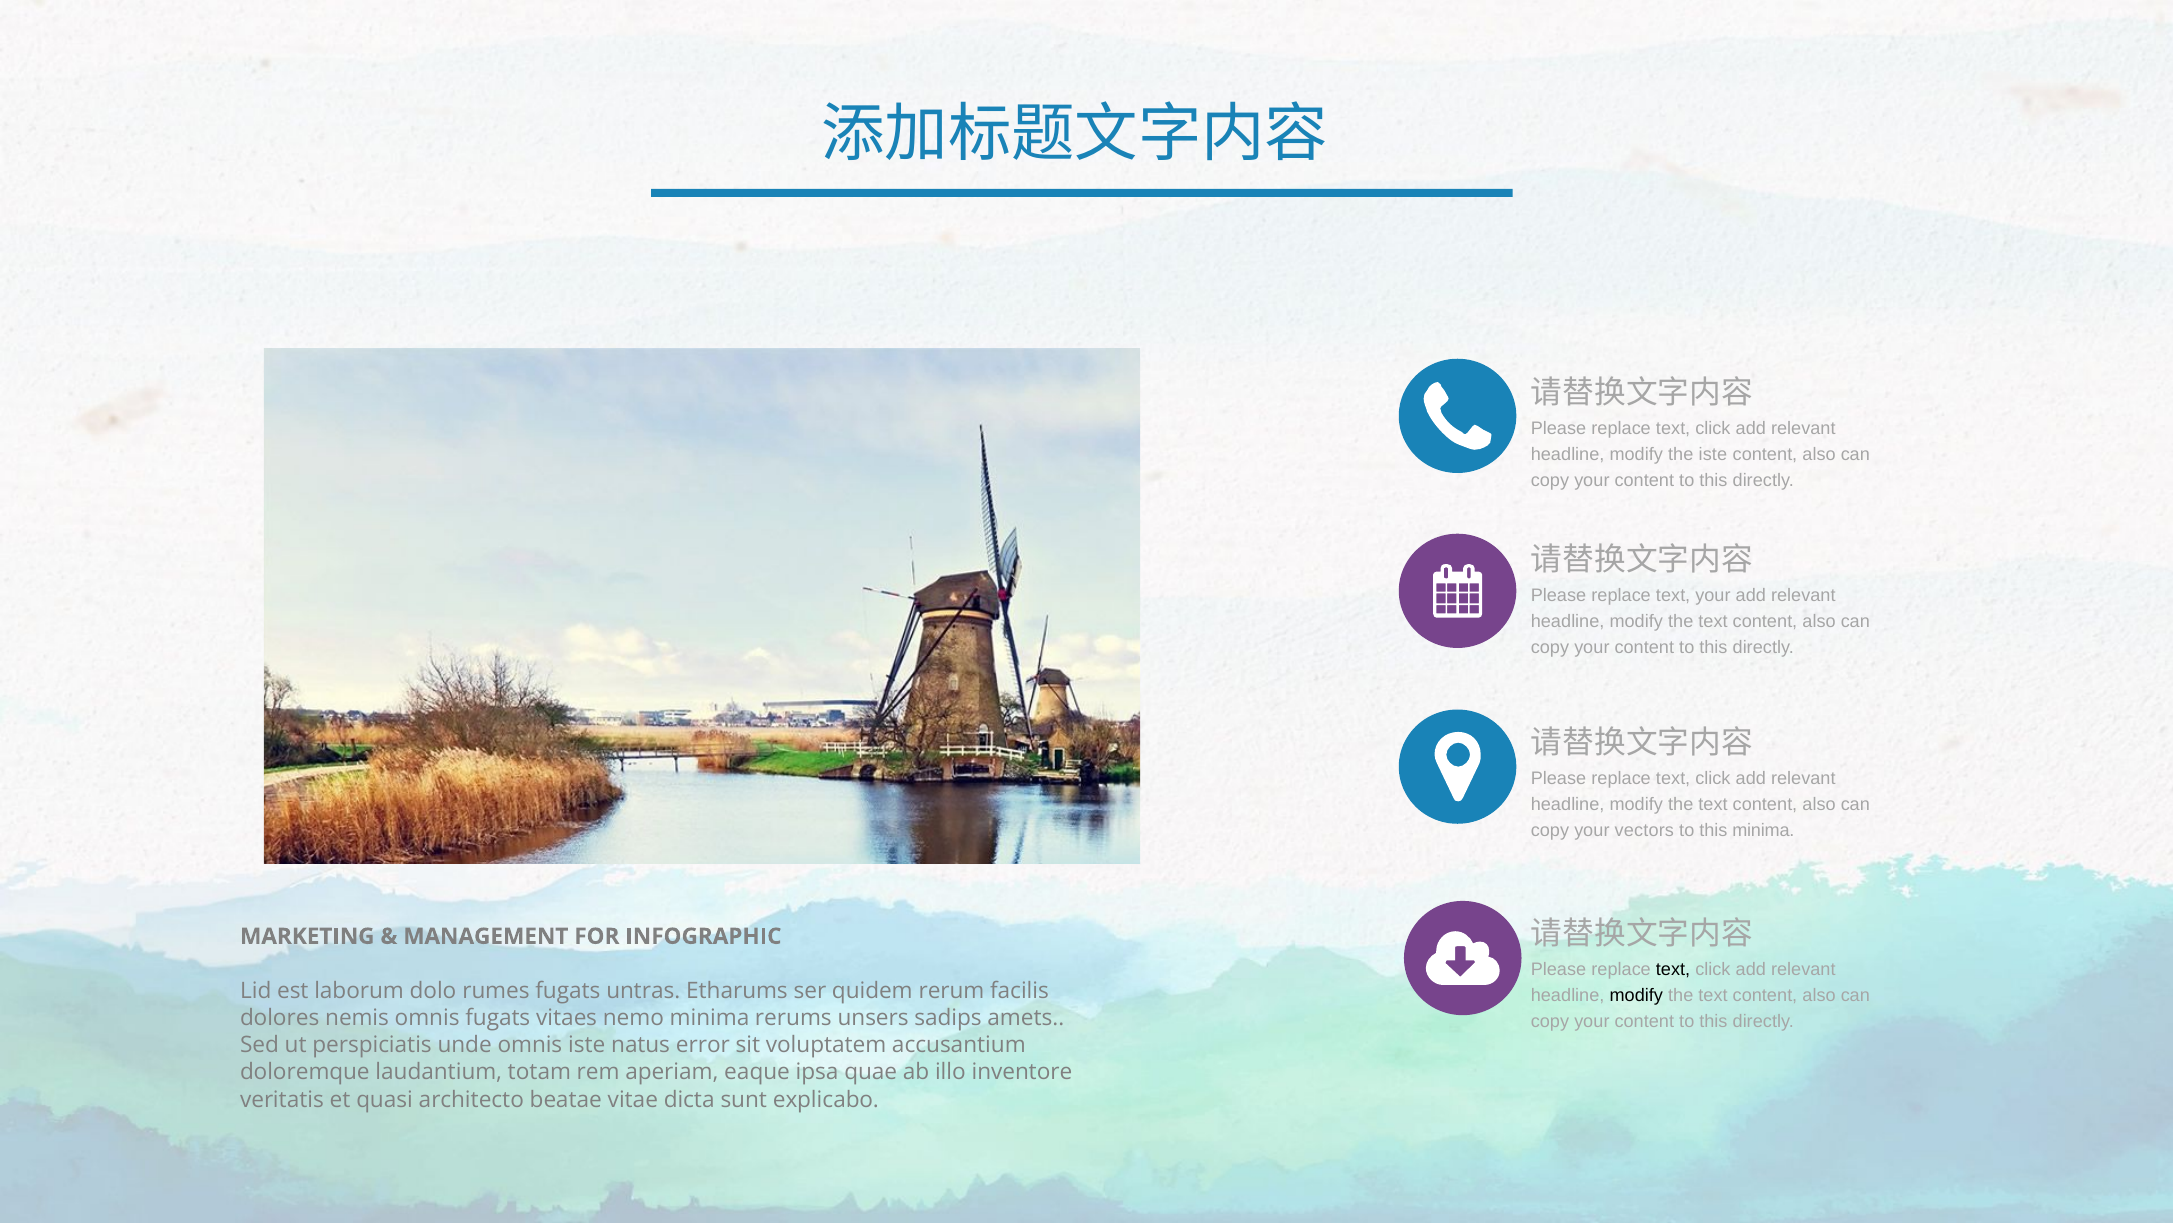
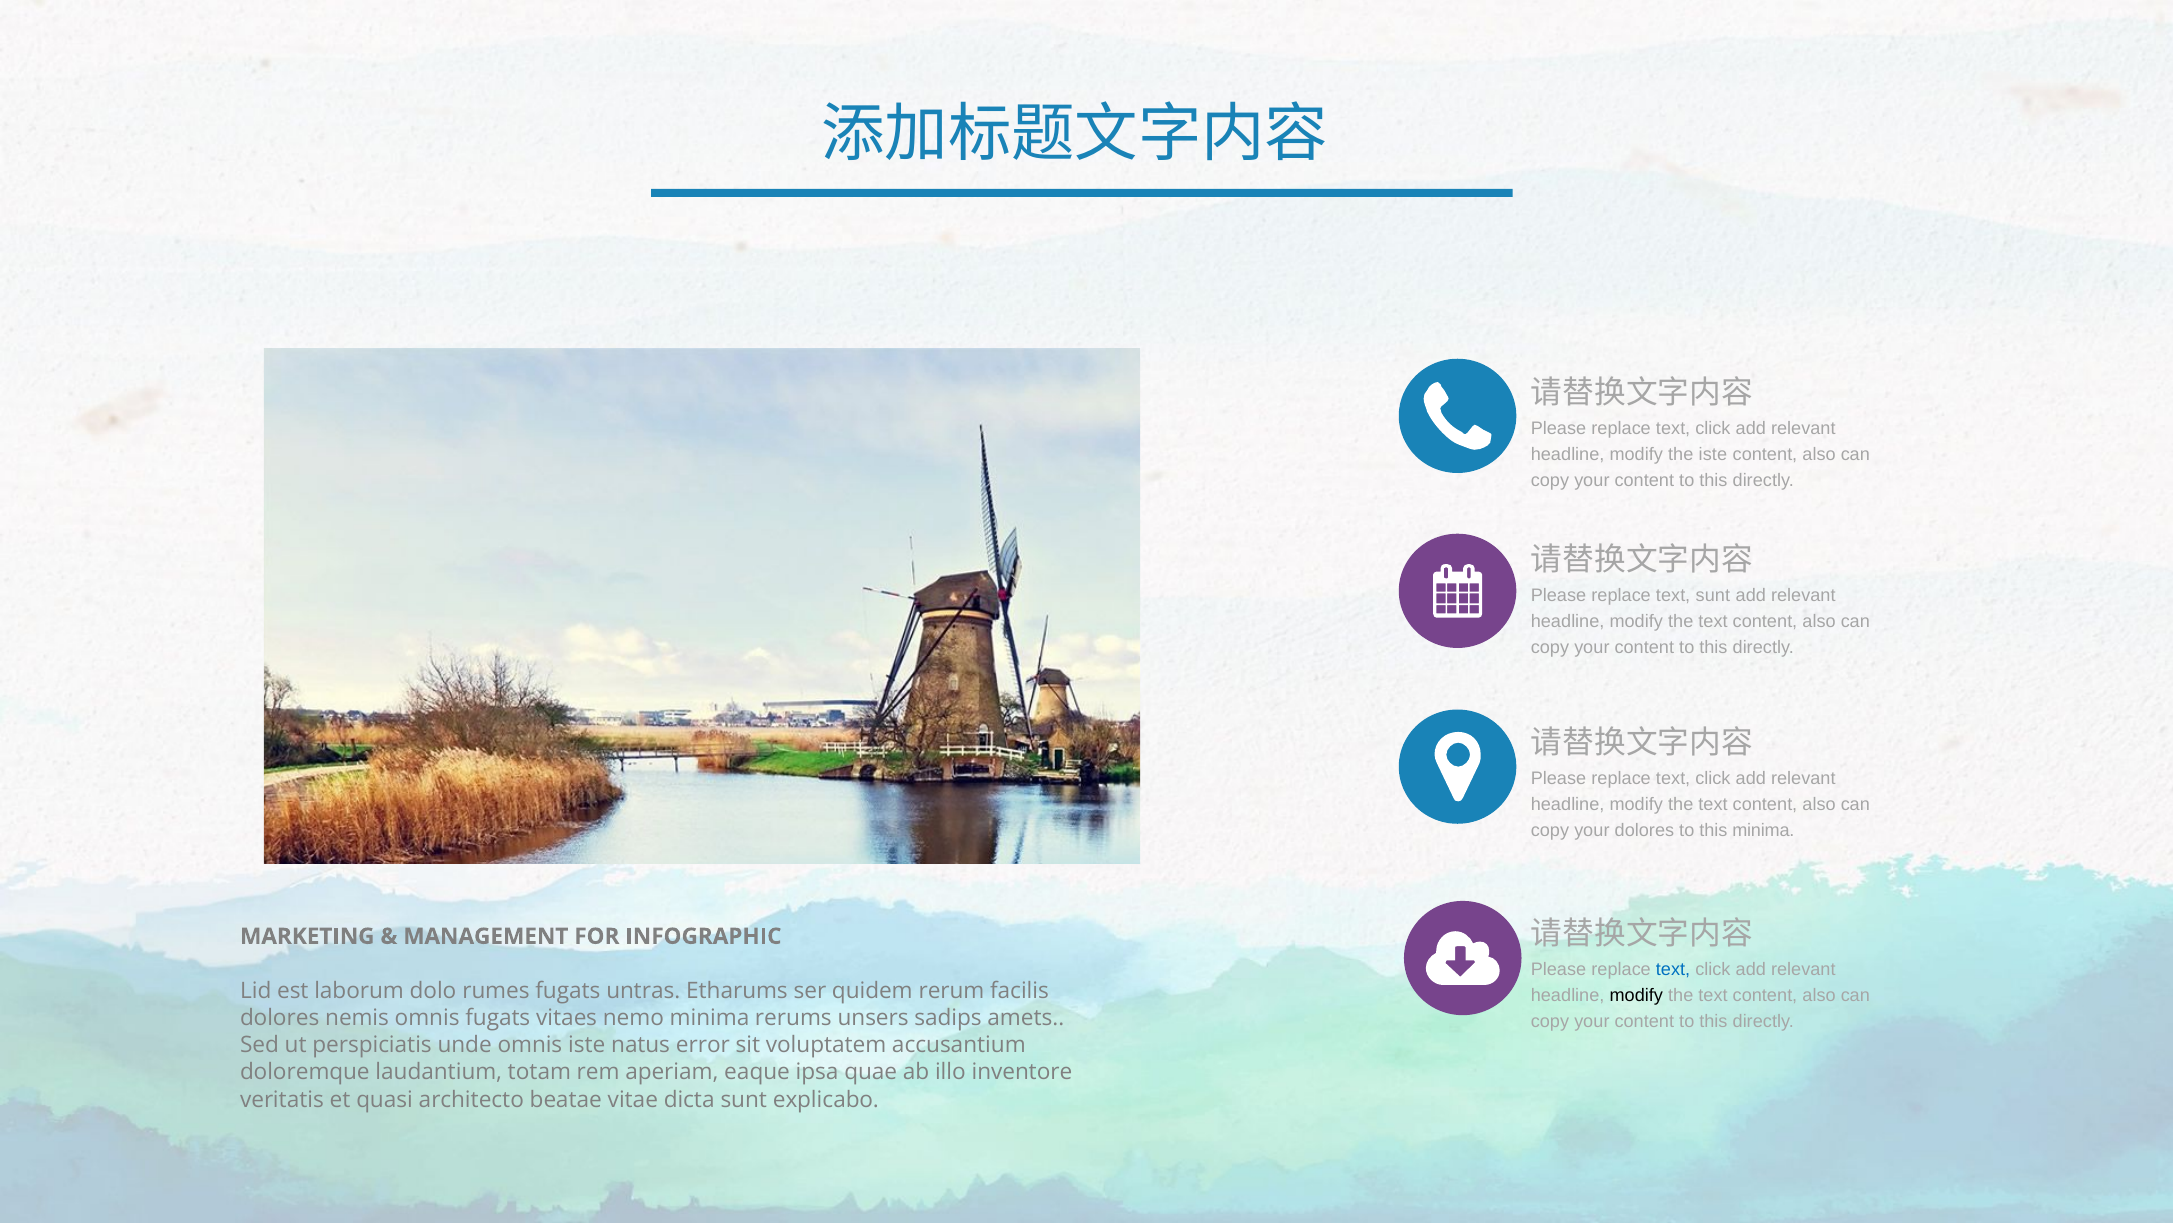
text your: your -> sunt
your vectors: vectors -> dolores
text at (1673, 970) colour: black -> blue
